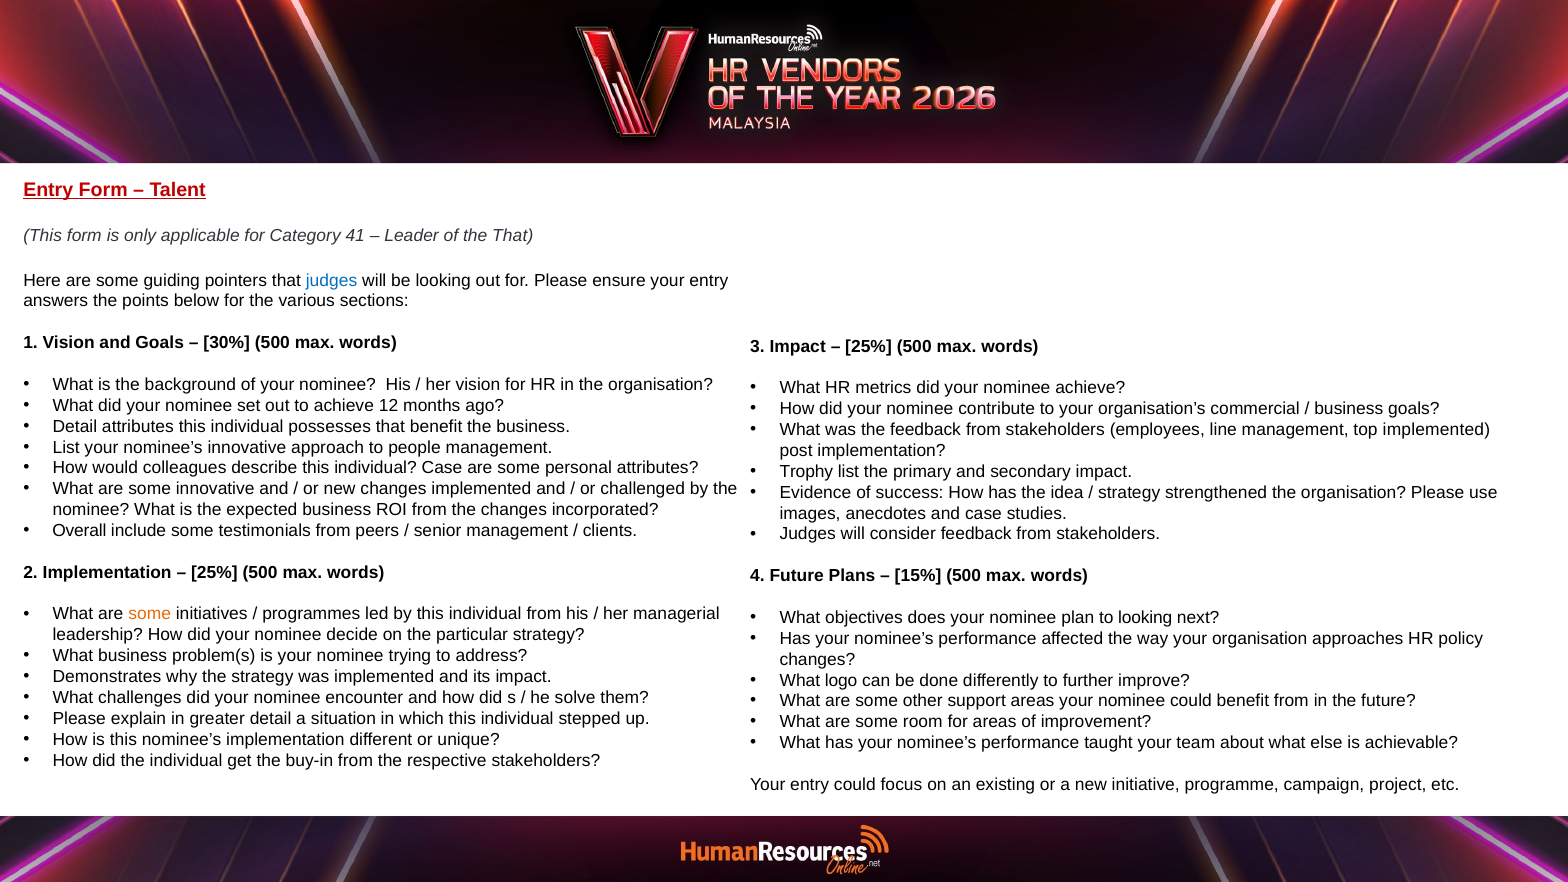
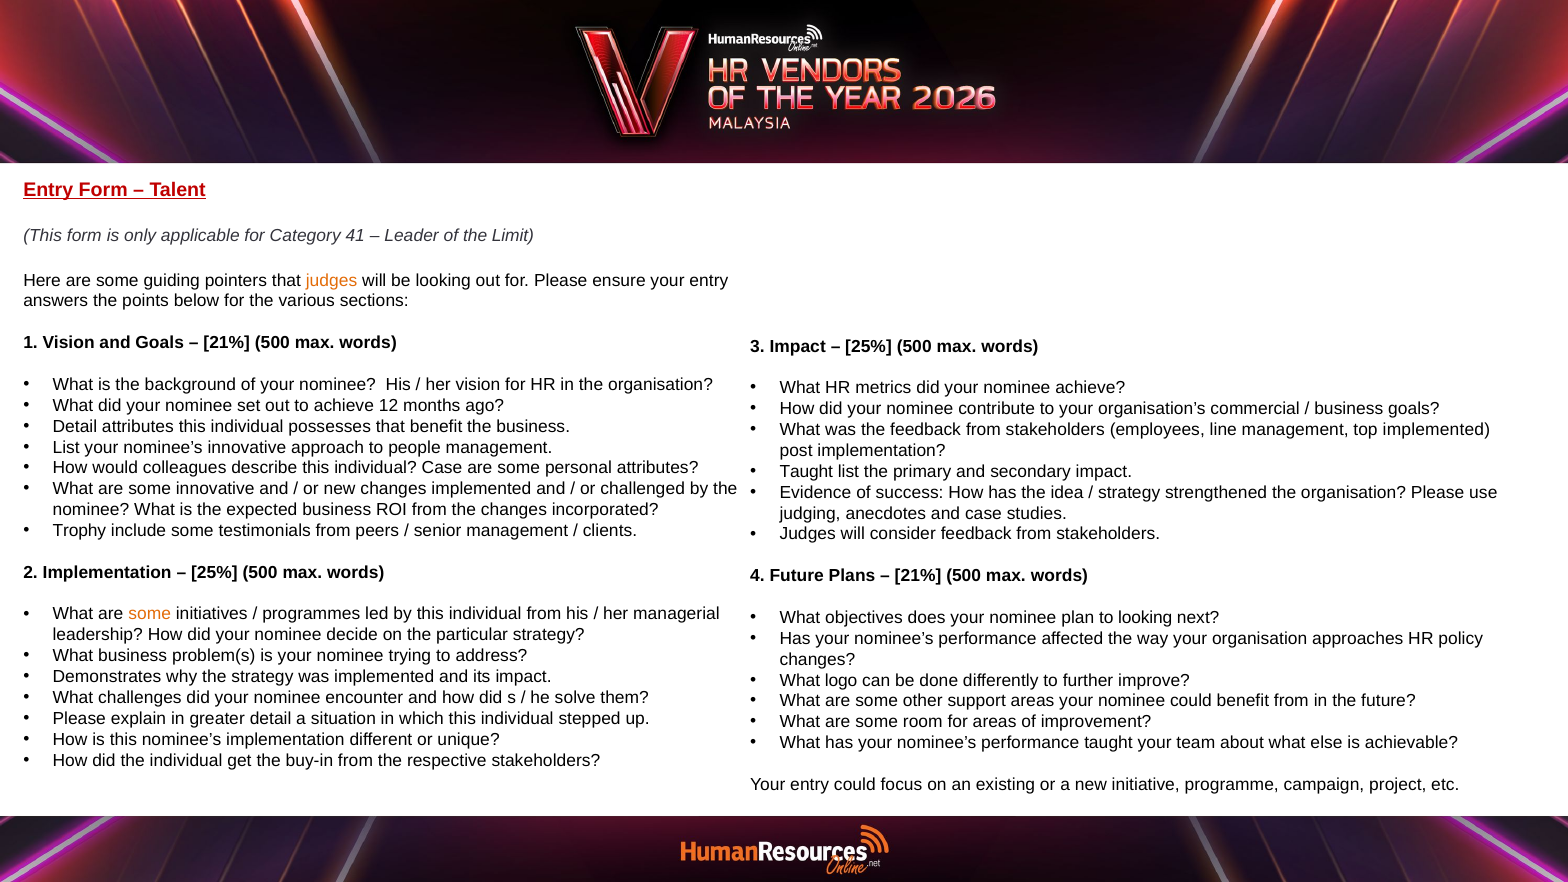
the That: That -> Limit
judges at (331, 280) colour: blue -> orange
30% at (227, 343): 30% -> 21%
Trophy at (806, 472): Trophy -> Taught
images: images -> judging
Overall: Overall -> Trophy
15% at (918, 576): 15% -> 21%
